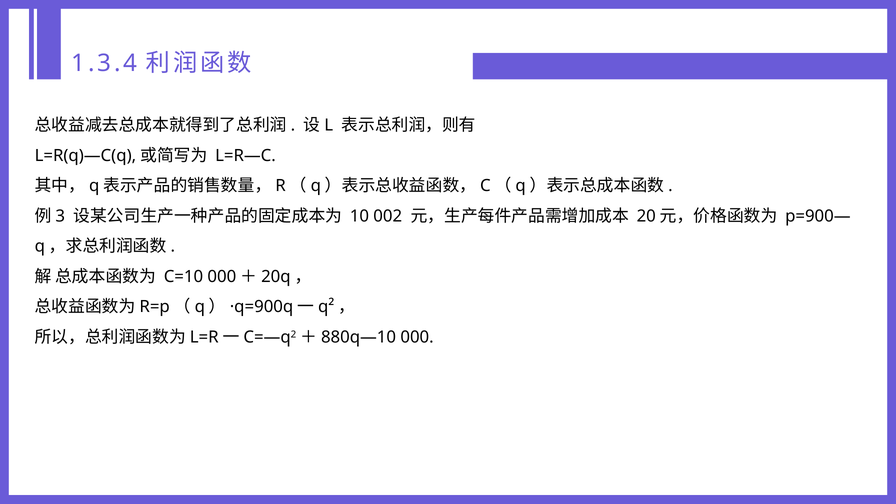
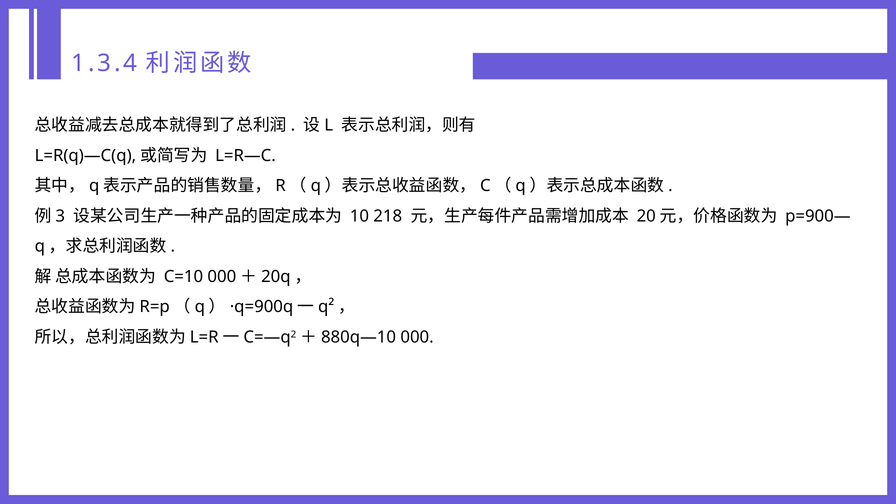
002: 002 -> 218
